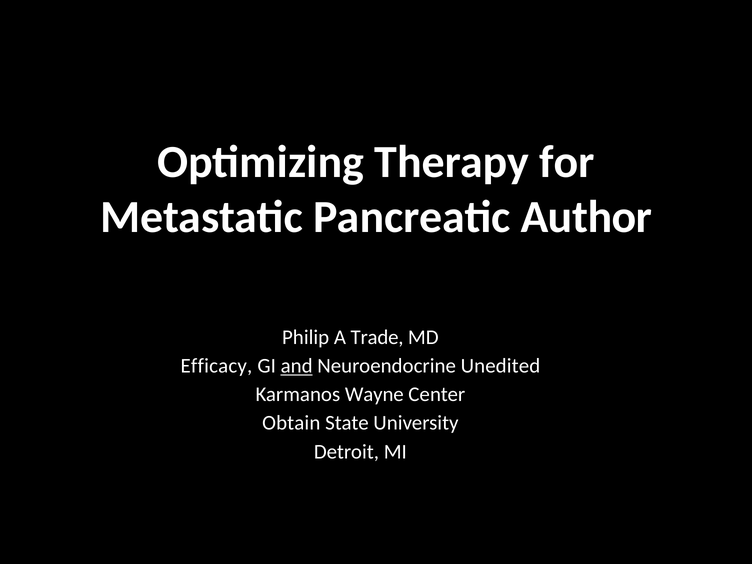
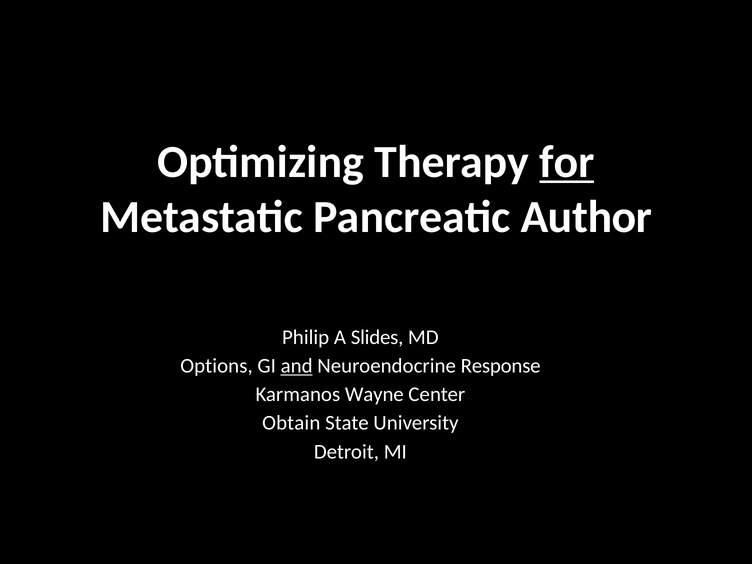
for underline: none -> present
Trade: Trade -> Slides
Efficacy: Efficacy -> Options
Unedited: Unedited -> Response
